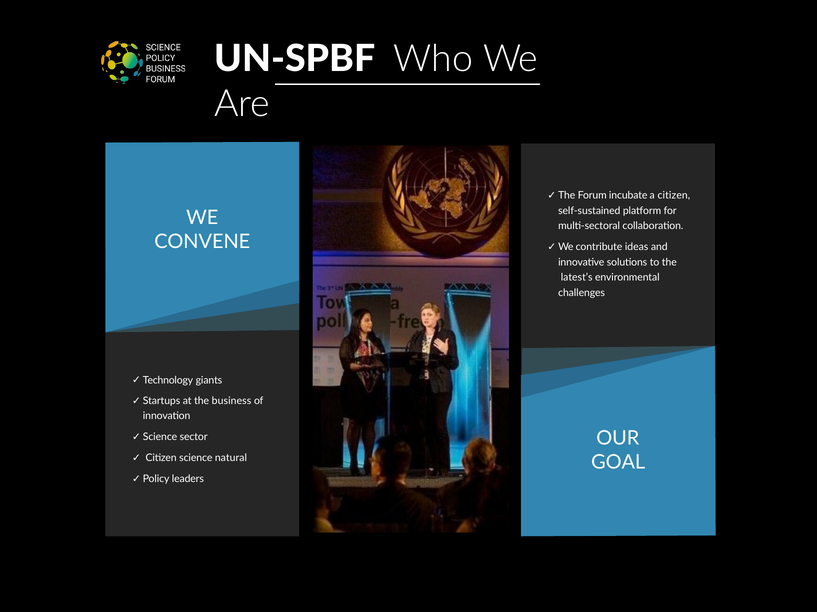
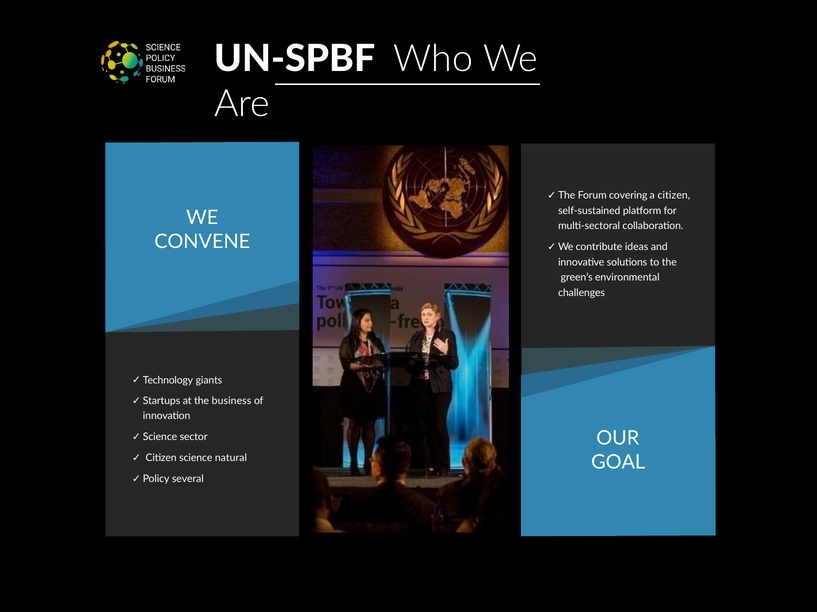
incubate: incubate -> covering
latest’s: latest’s -> green’s
leaders: leaders -> several
